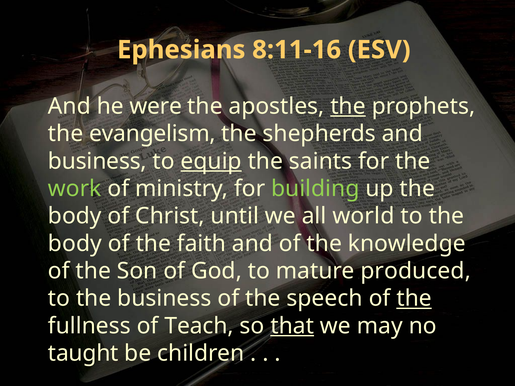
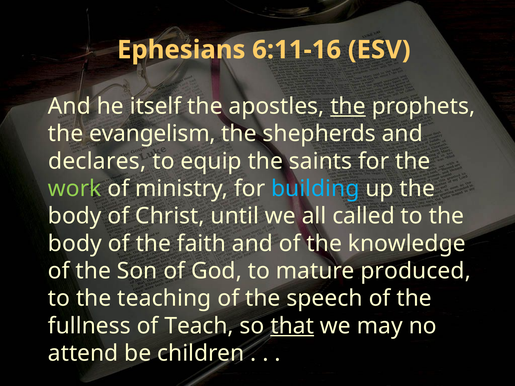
8:11-16: 8:11-16 -> 6:11-16
were: were -> itself
business at (97, 161): business -> declares
equip underline: present -> none
building colour: light green -> light blue
world: world -> called
the business: business -> teaching
the at (414, 299) underline: present -> none
taught: taught -> attend
